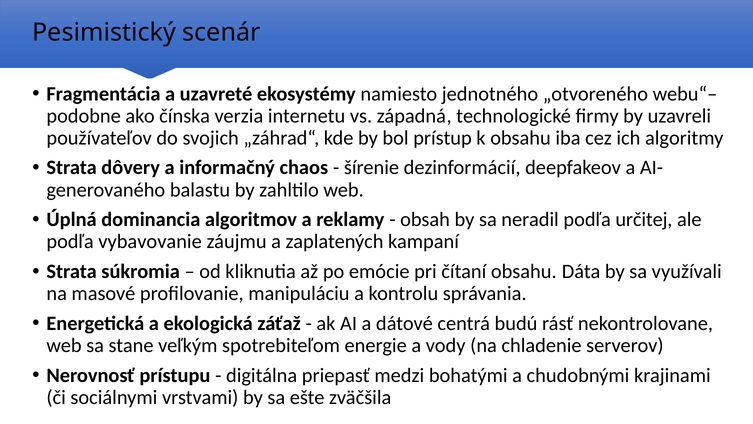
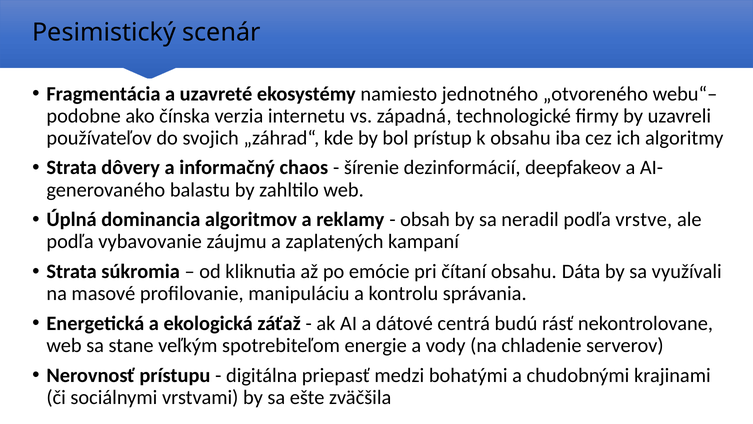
určitej: určitej -> vrstve
